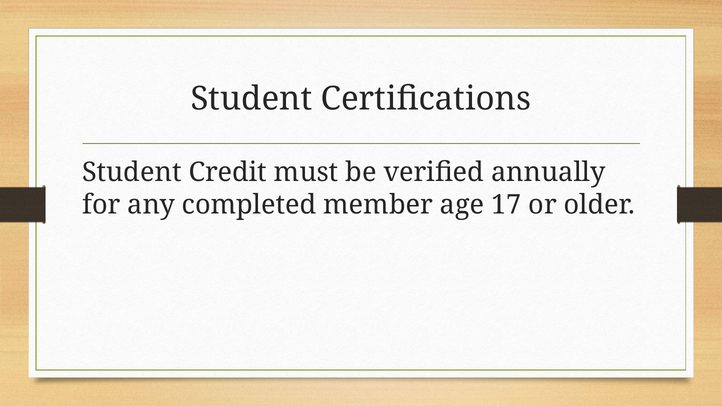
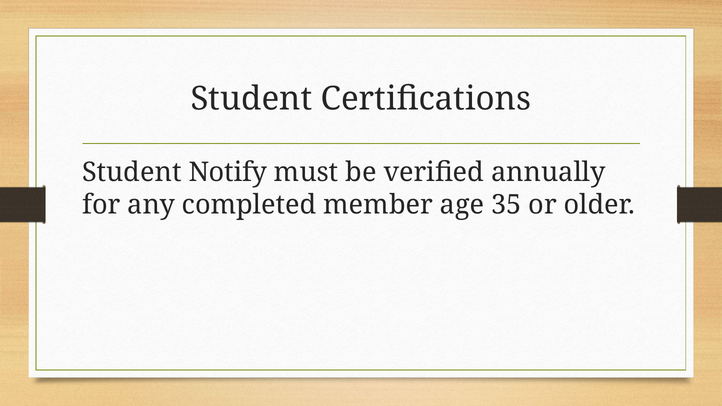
Credit: Credit -> Notify
17: 17 -> 35
